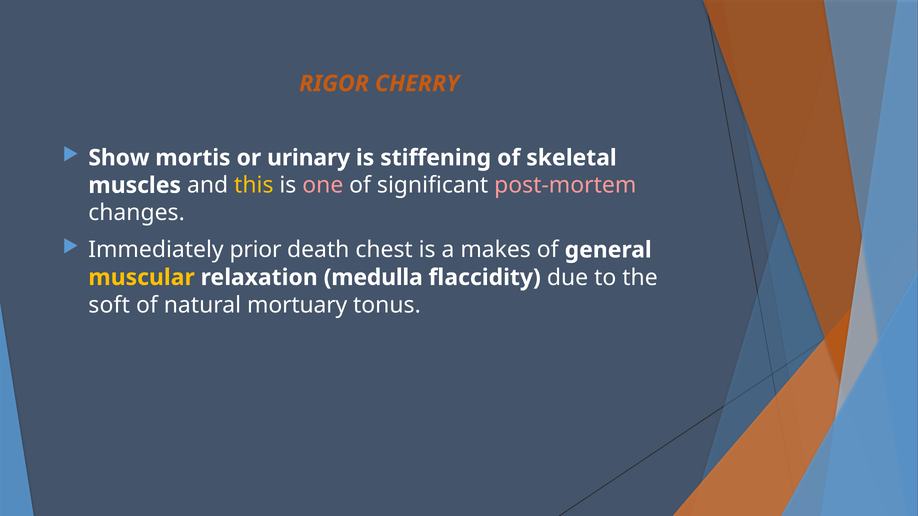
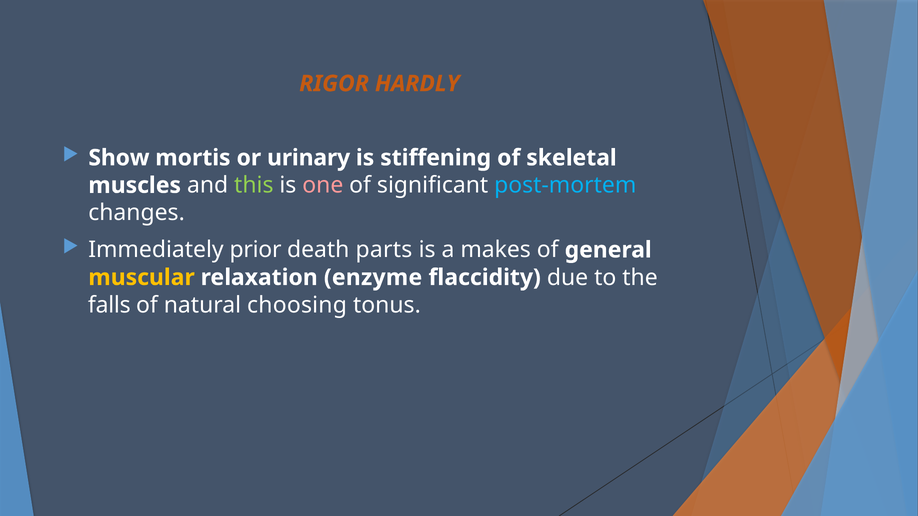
CHERRY: CHERRY -> HARDLY
this colour: yellow -> light green
post-mortem colour: pink -> light blue
chest: chest -> parts
medulla: medulla -> enzyme
soft: soft -> falls
mortuary: mortuary -> choosing
